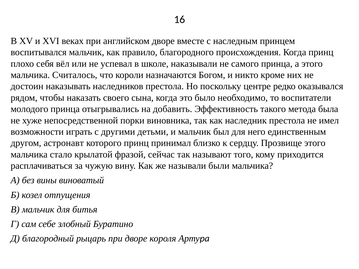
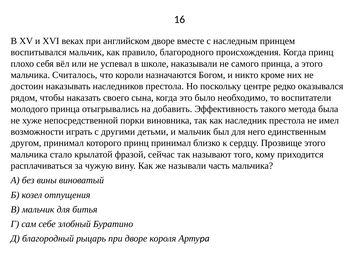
другом астронавт: астронавт -> принимал
были: были -> часть
